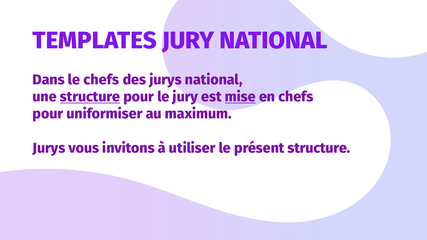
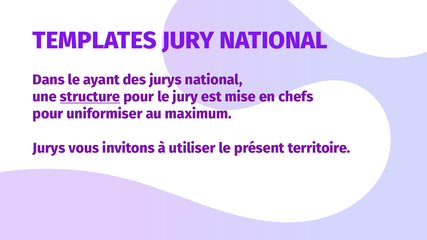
le chefs: chefs -> ayant
mise underline: present -> none
présent structure: structure -> territoire
